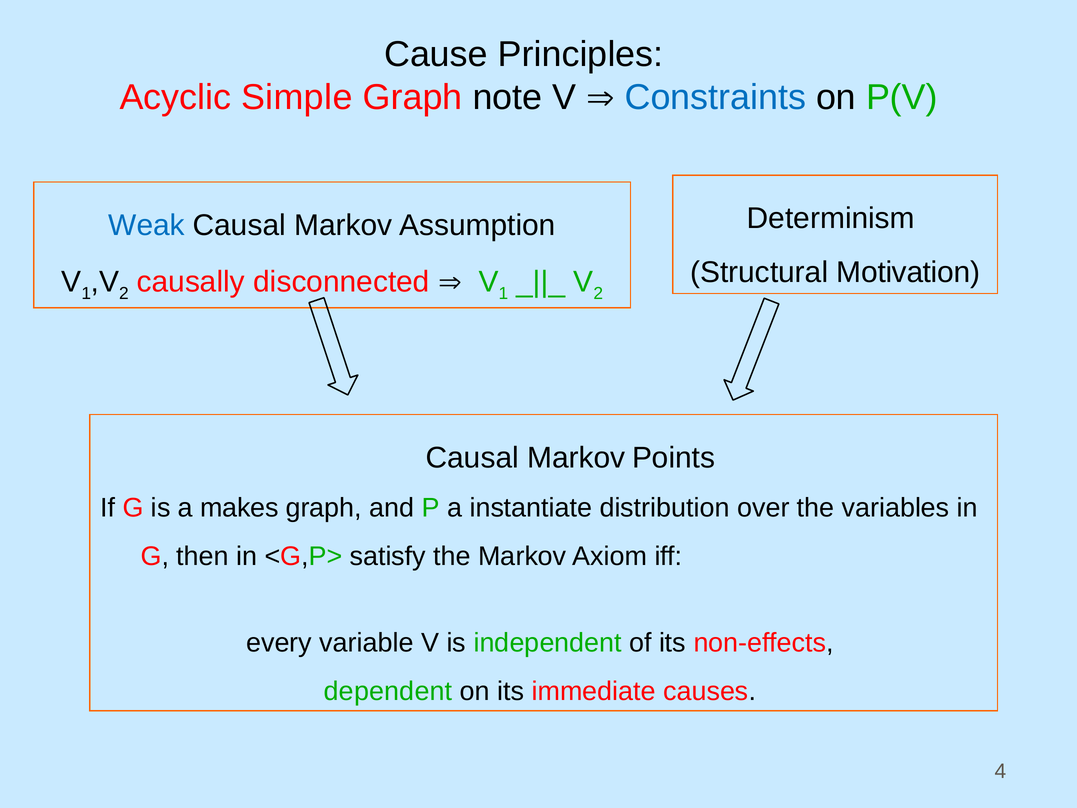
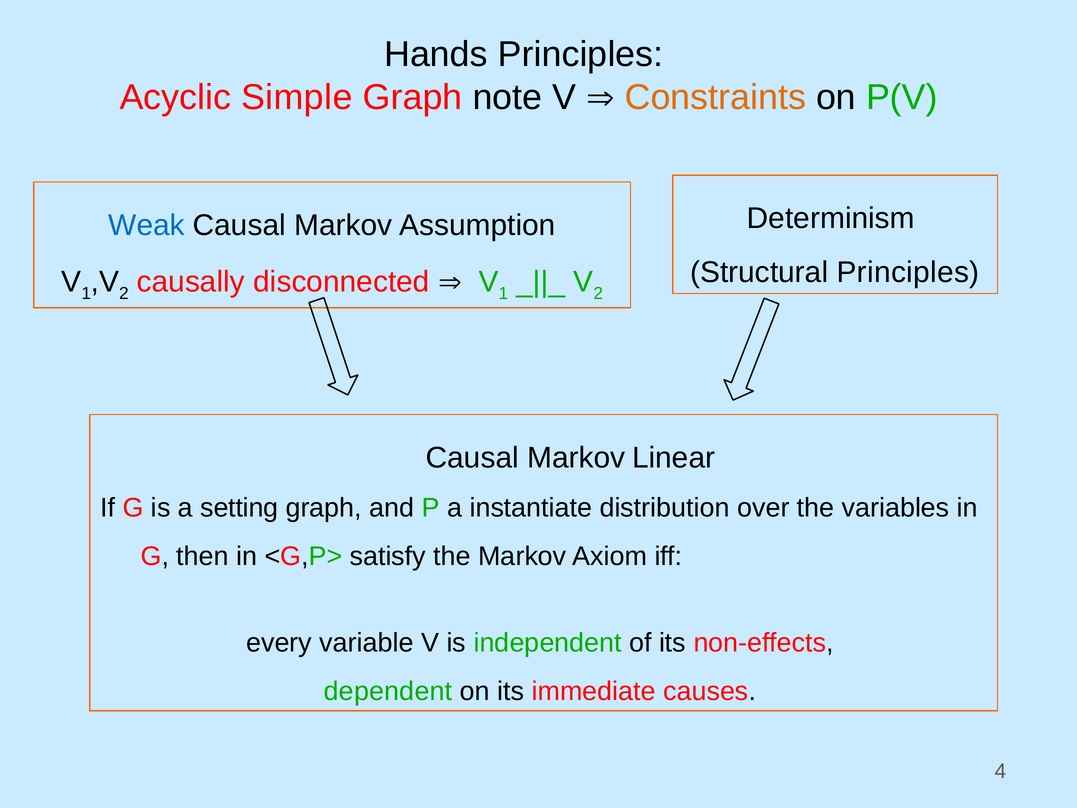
Cause: Cause -> Hands
Constraints colour: blue -> orange
Structural Motivation: Motivation -> Principles
Points: Points -> Linear
makes: makes -> setting
